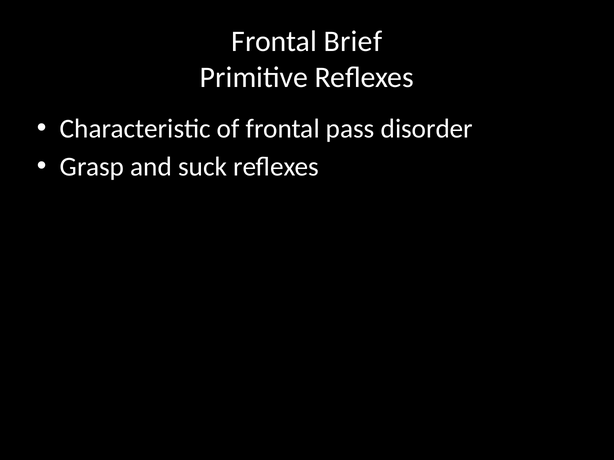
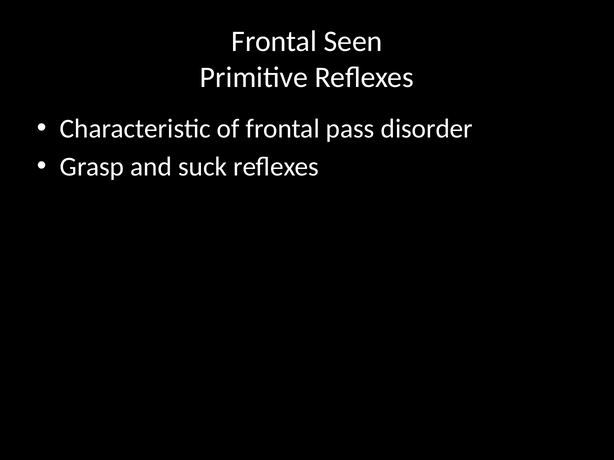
Brief: Brief -> Seen
